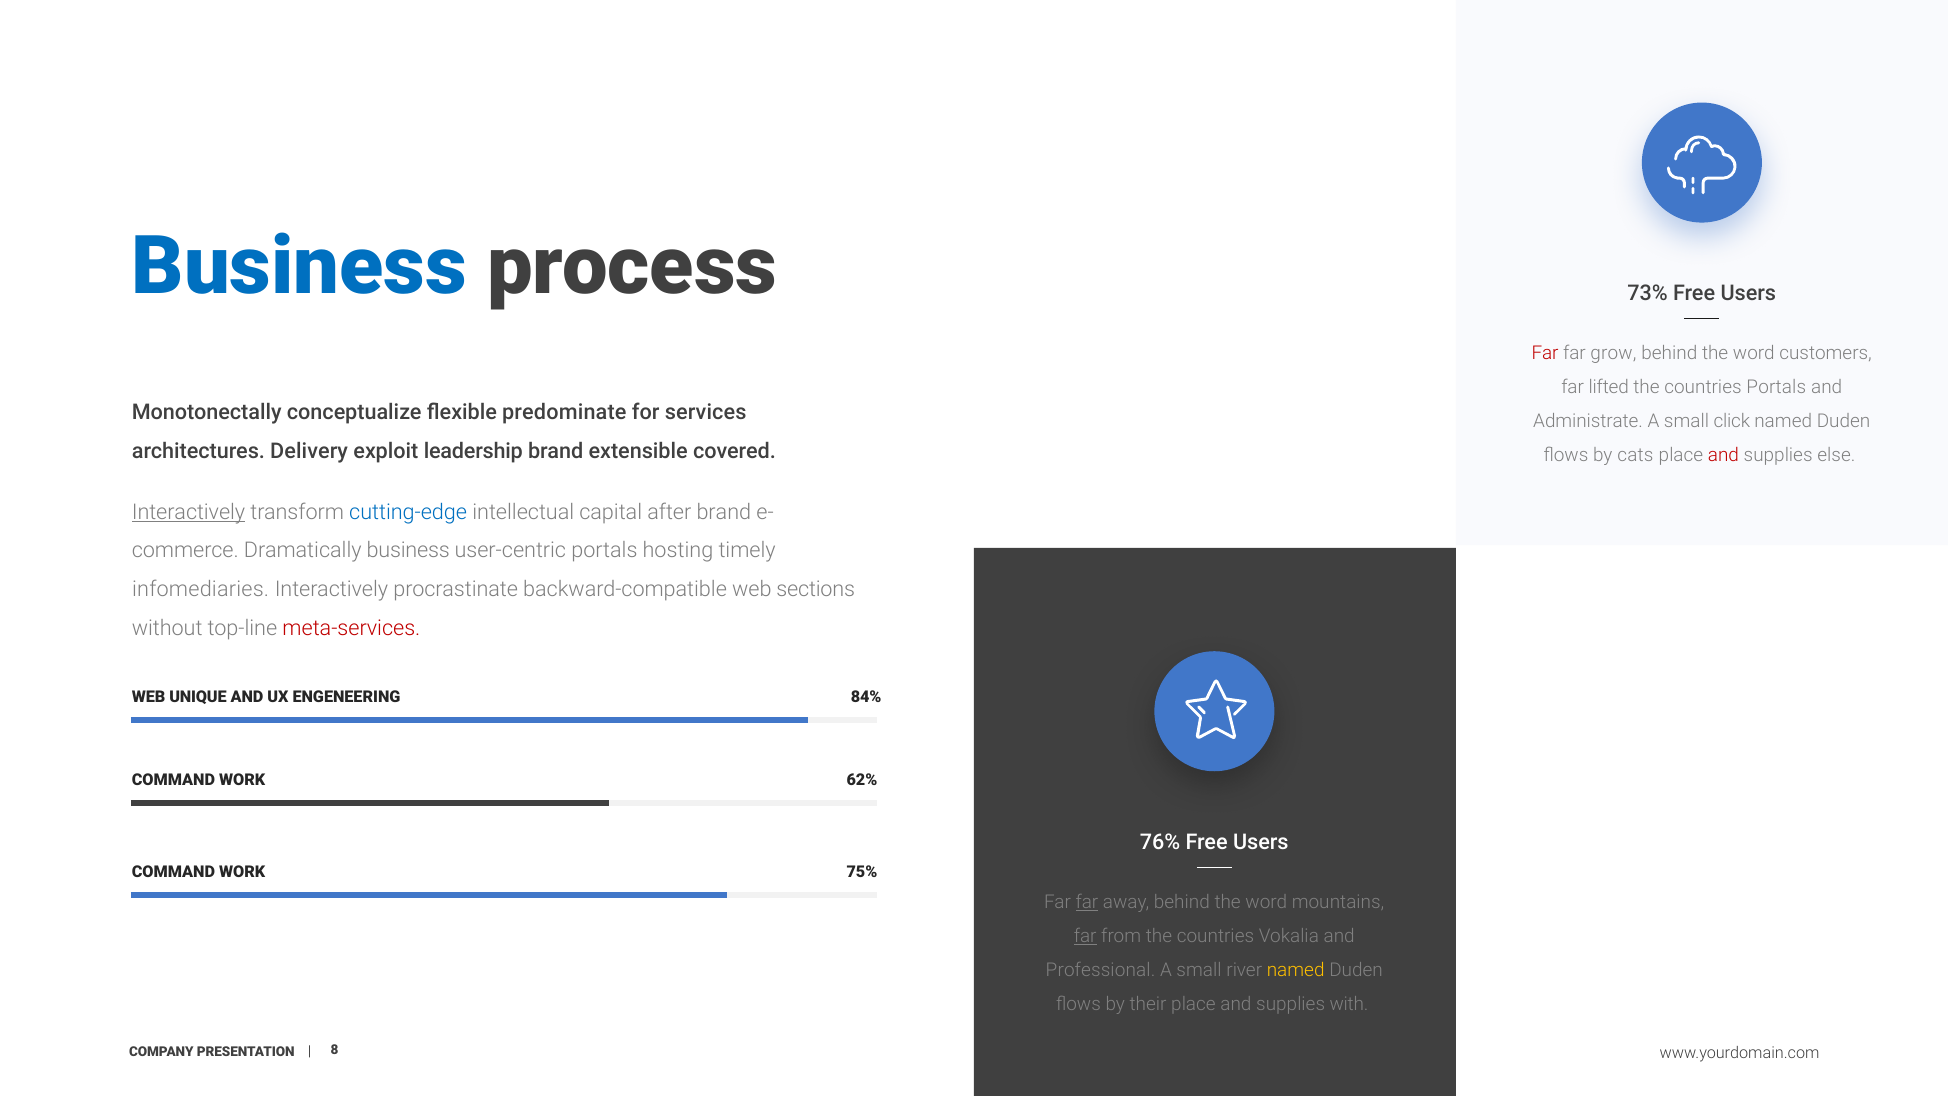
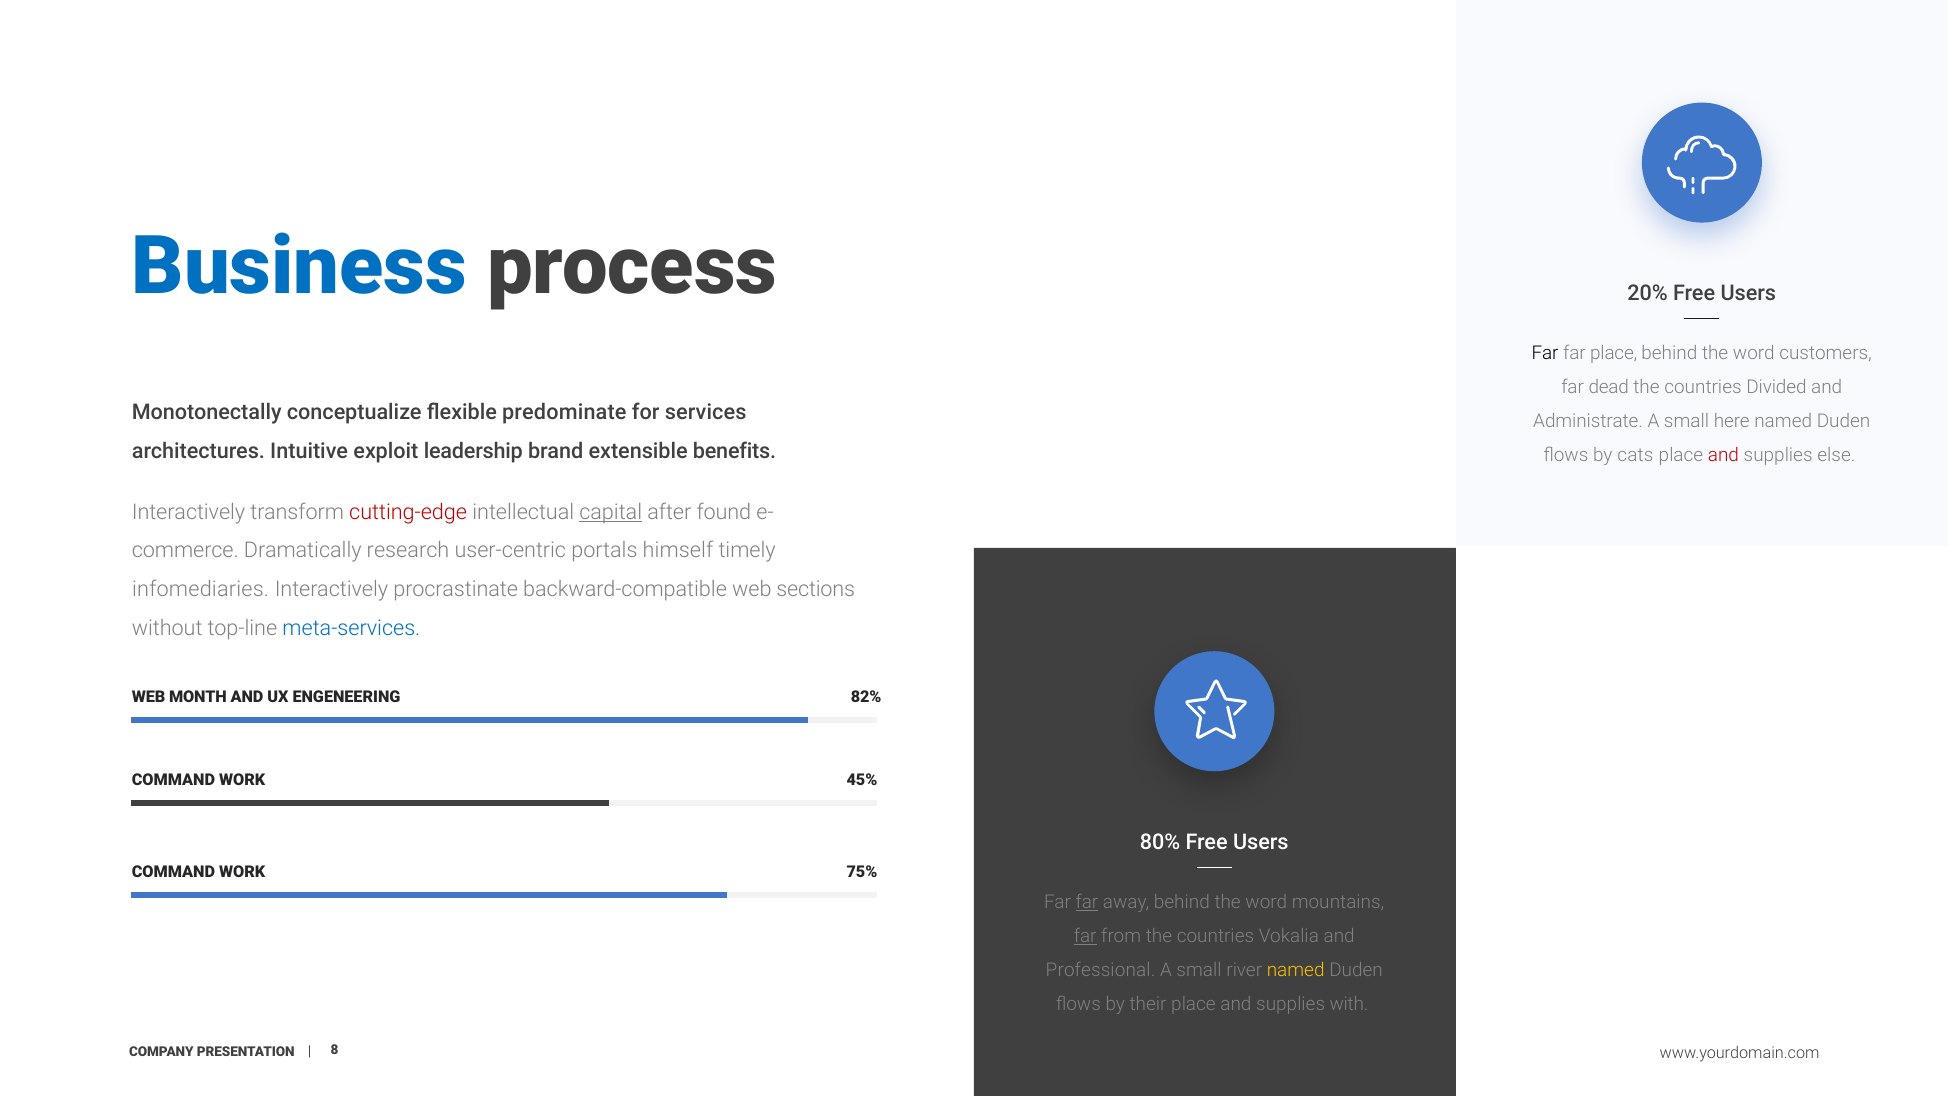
73%: 73% -> 20%
Far at (1545, 353) colour: red -> black
far grow: grow -> place
lifted: lifted -> dead
countries Portals: Portals -> Divided
click: click -> here
Delivery: Delivery -> Intuitive
covered: covered -> benefits
Interactively at (189, 512) underline: present -> none
cutting-edge colour: blue -> red
capital underline: none -> present
after brand: brand -> found
Dramatically business: business -> research
hosting: hosting -> himself
meta-services colour: red -> blue
UNIQUE: UNIQUE -> MONTH
84%: 84% -> 82%
62%: 62% -> 45%
76%: 76% -> 80%
